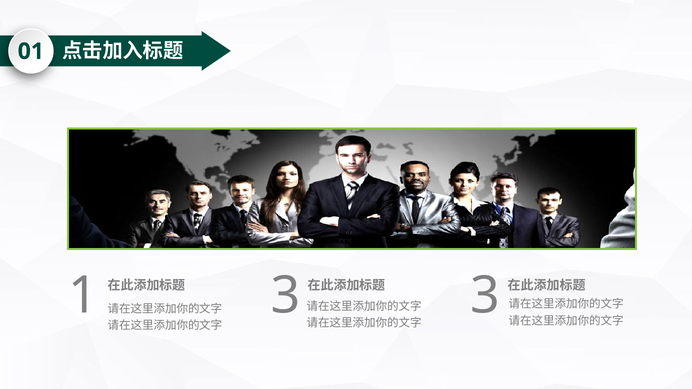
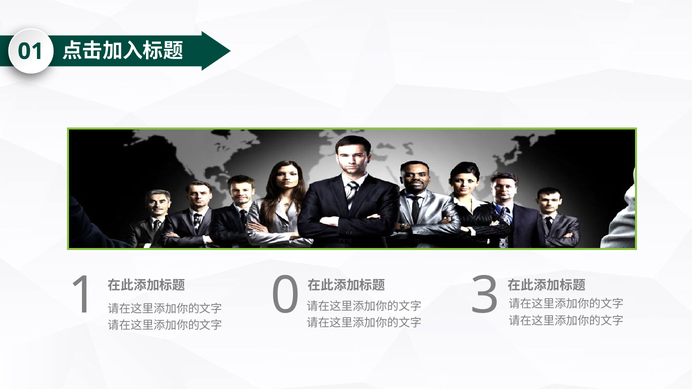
1 3: 3 -> 0
